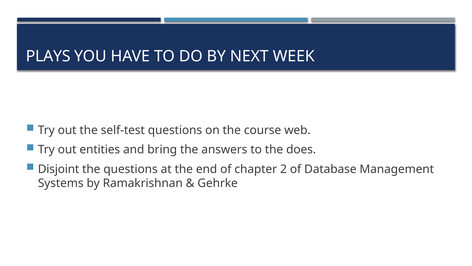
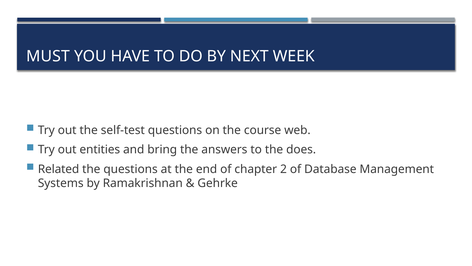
PLAYS: PLAYS -> MUST
Disjoint: Disjoint -> Related
